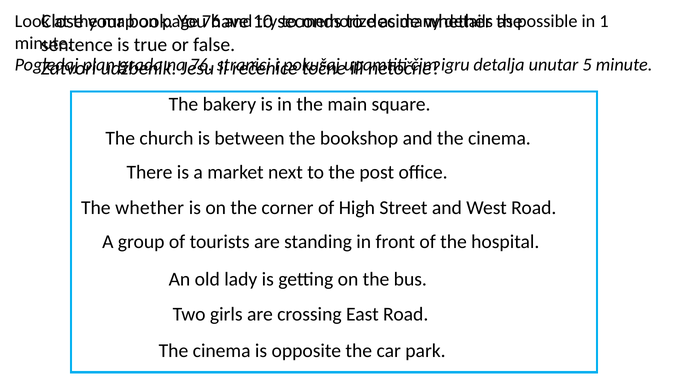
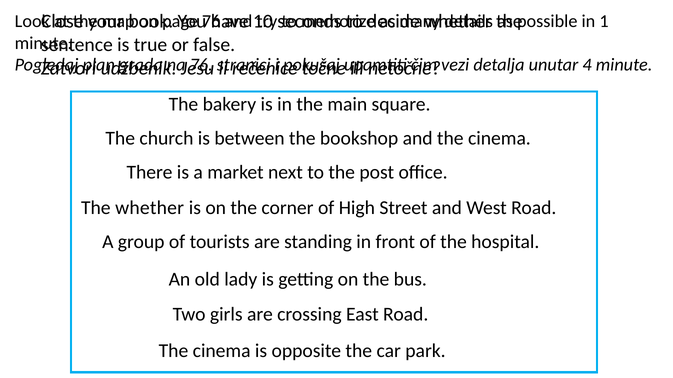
igru: igru -> vezi
5: 5 -> 4
